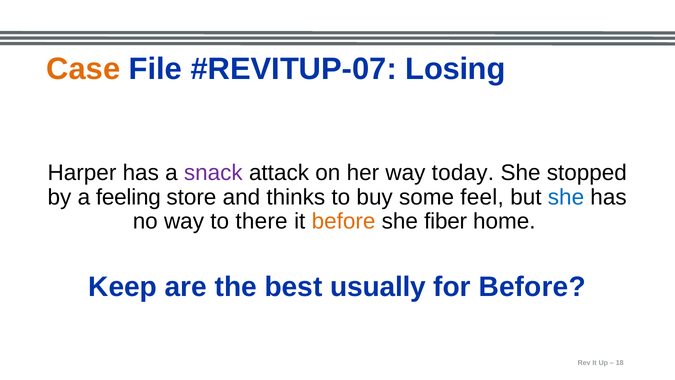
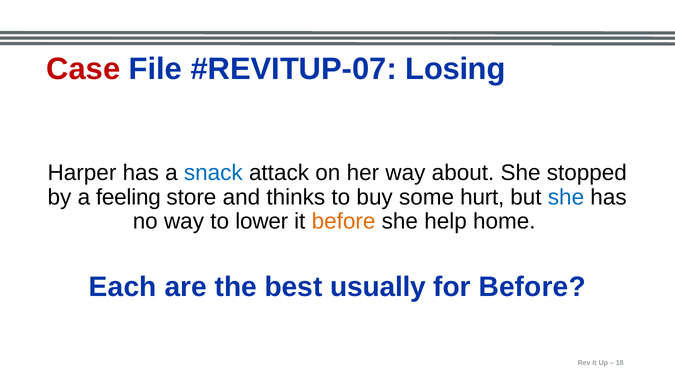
Case colour: orange -> red
snack colour: purple -> blue
today: today -> about
feel: feel -> hurt
there: there -> lower
fiber: fiber -> help
Keep: Keep -> Each
